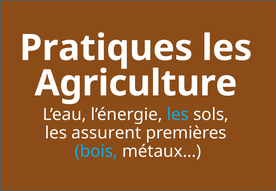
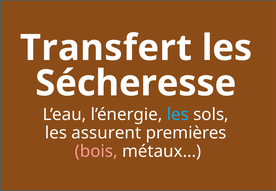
Pratiques: Pratiques -> Transfert
Agriculture: Agriculture -> Sécheresse
bois colour: light blue -> pink
